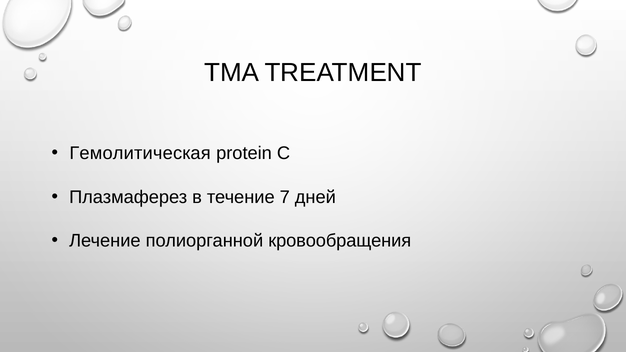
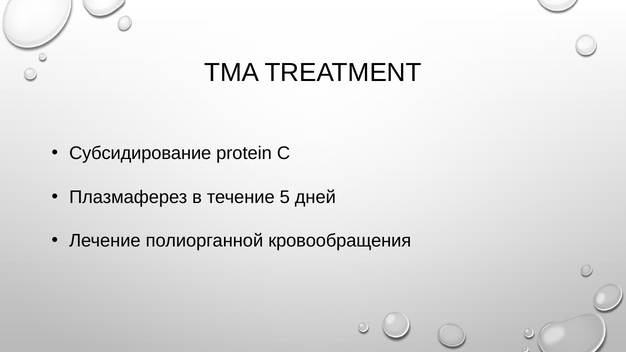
Гемолитическая: Гемолитическая -> Субсидирование
7: 7 -> 5
